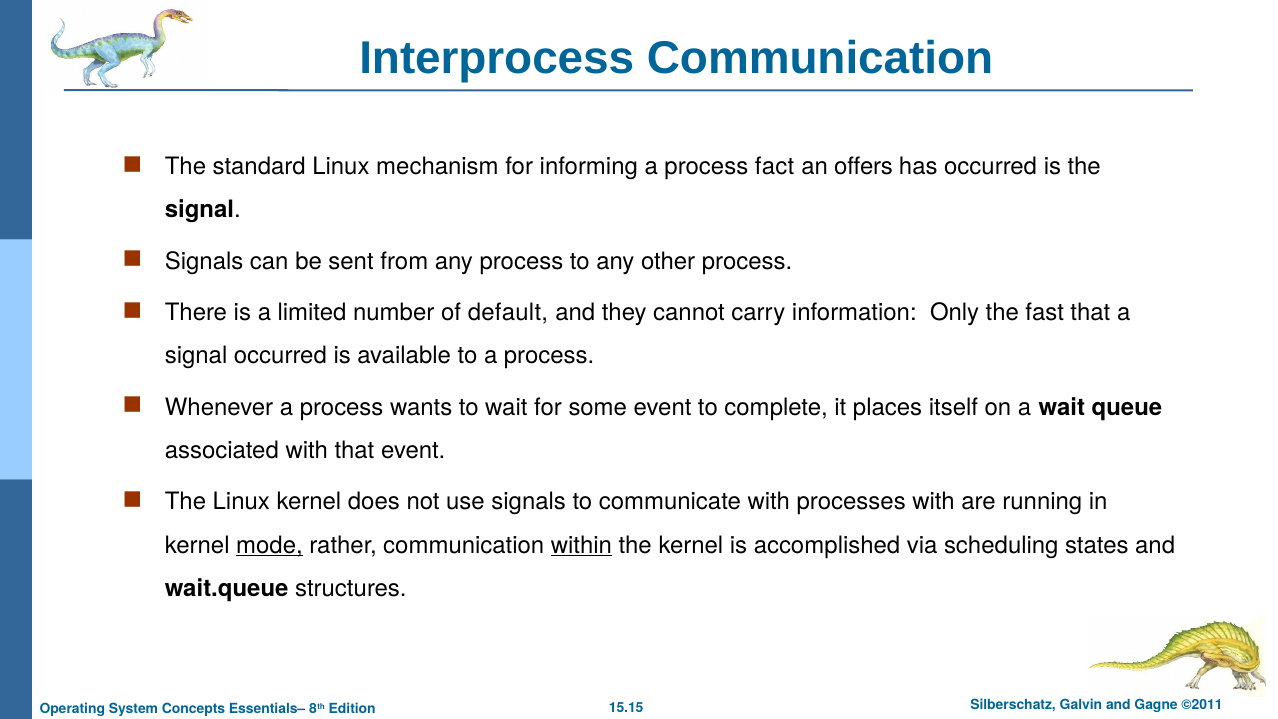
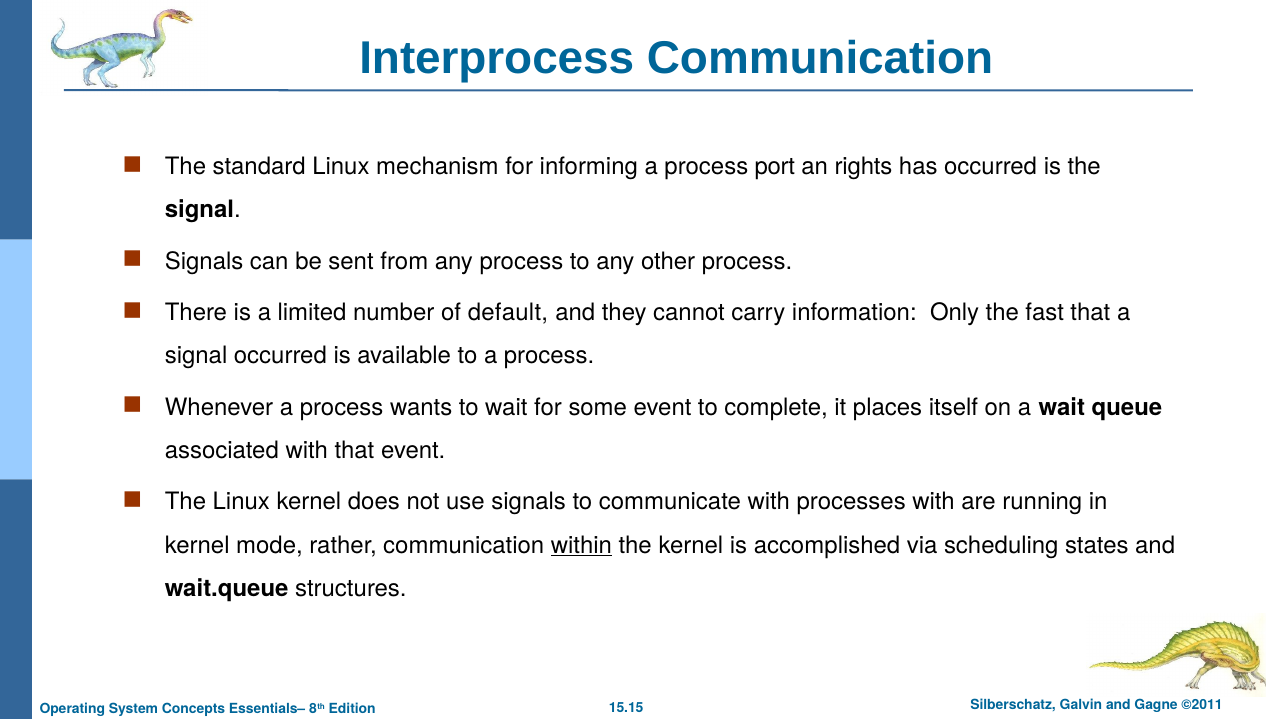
fact: fact -> port
offers: offers -> rights
mode underline: present -> none
